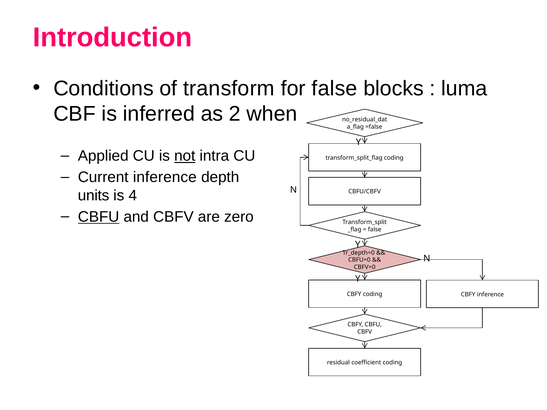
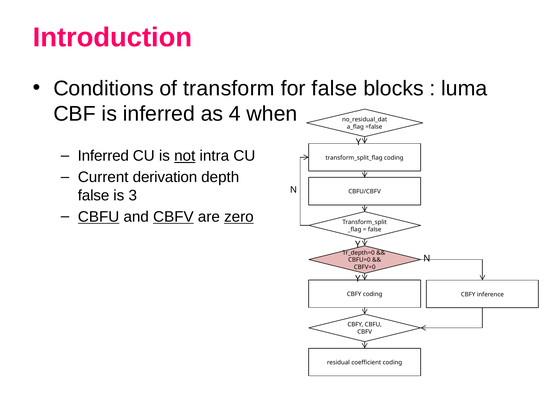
2: 2 -> 4
Applied at (103, 156): Applied -> Inferred
Current inference: inference -> derivation
units at (94, 196): units -> false
4: 4 -> 3
CBFV at (173, 217) underline: none -> present
zero underline: none -> present
